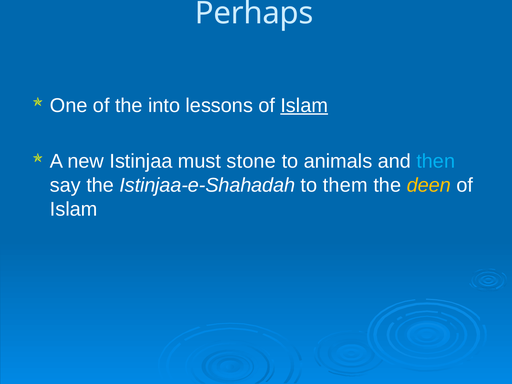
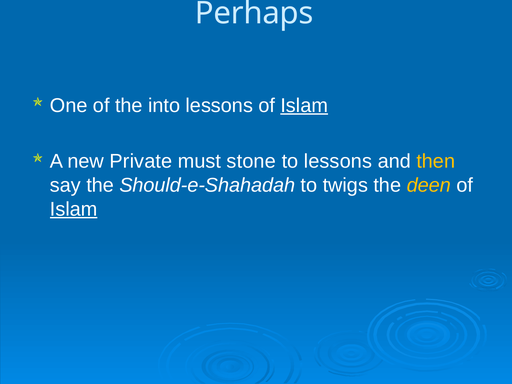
Istinjaa: Istinjaa -> Private
to animals: animals -> lessons
then colour: light blue -> yellow
Istinjaa-e-Shahadah: Istinjaa-e-Shahadah -> Should-e-Shahadah
them: them -> twigs
Islam at (74, 209) underline: none -> present
